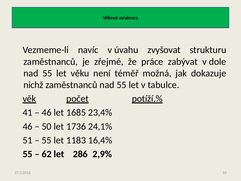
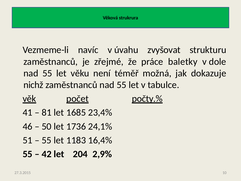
zabývat: zabývat -> baletky
potíží.%: potíží.% -> počty.%
46 at (47, 112): 46 -> 81
62: 62 -> 42
286: 286 -> 204
